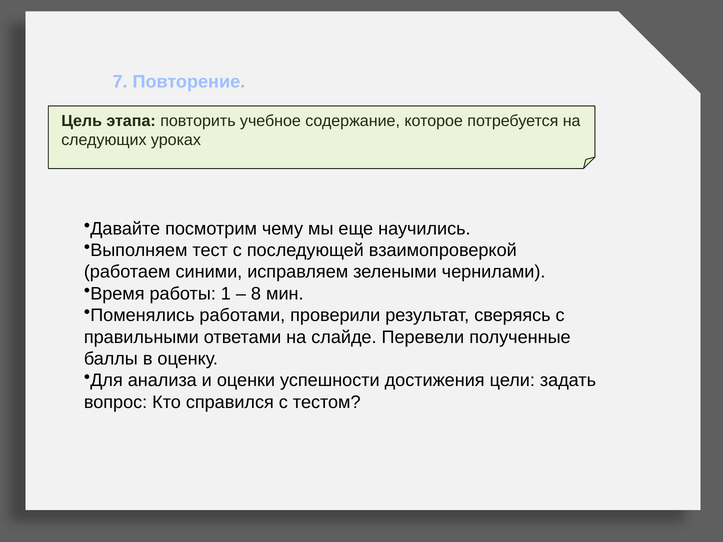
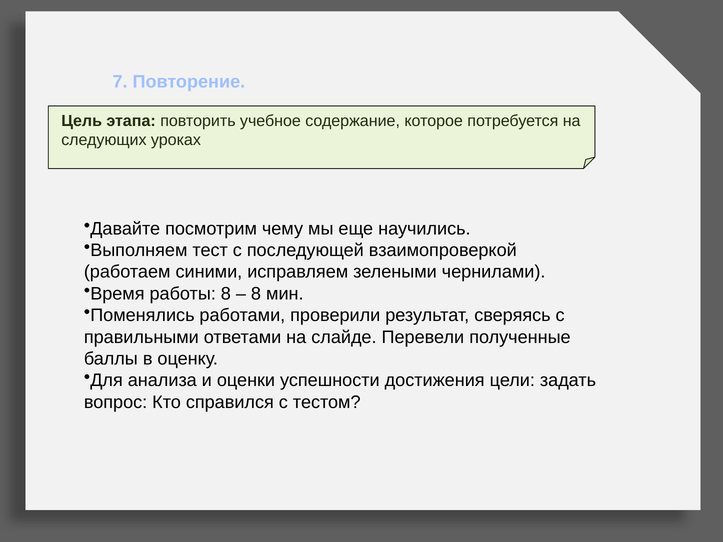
работы 1: 1 -> 8
